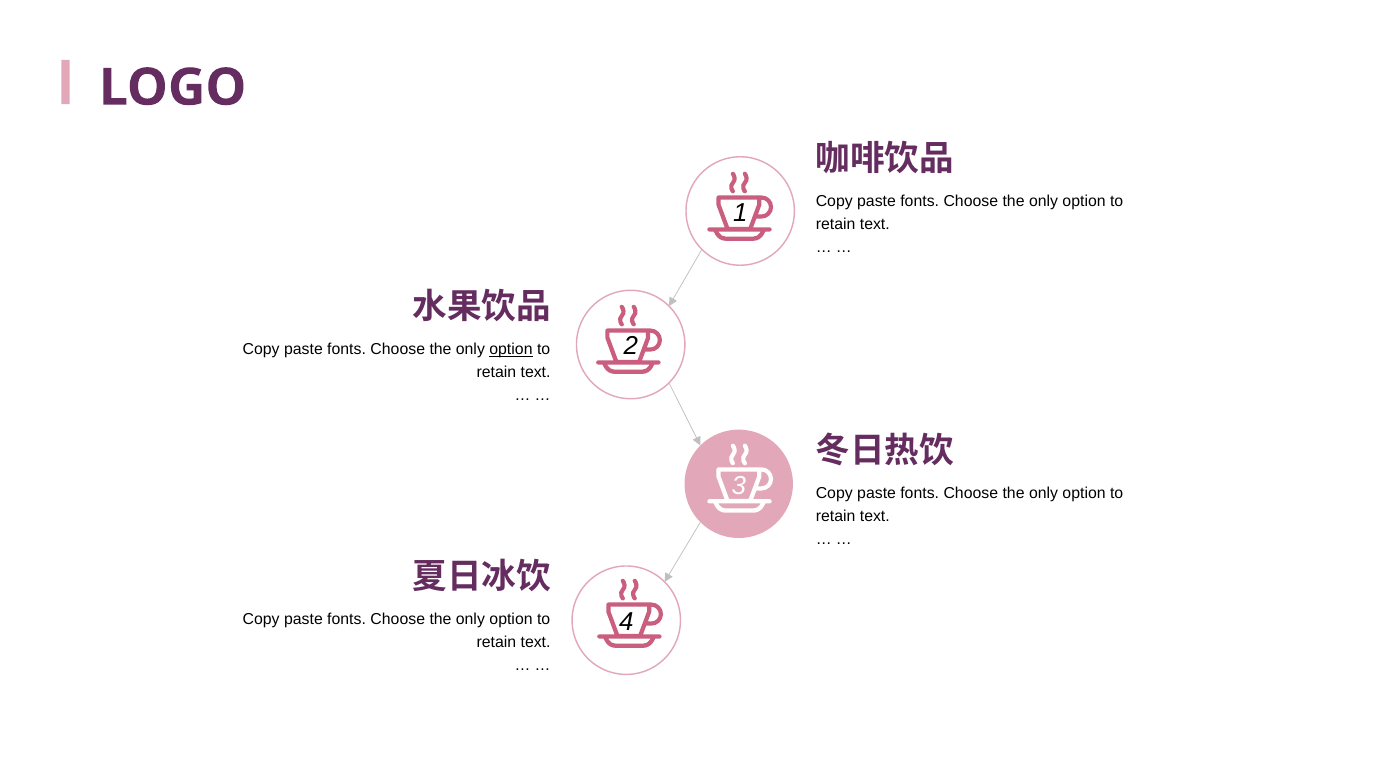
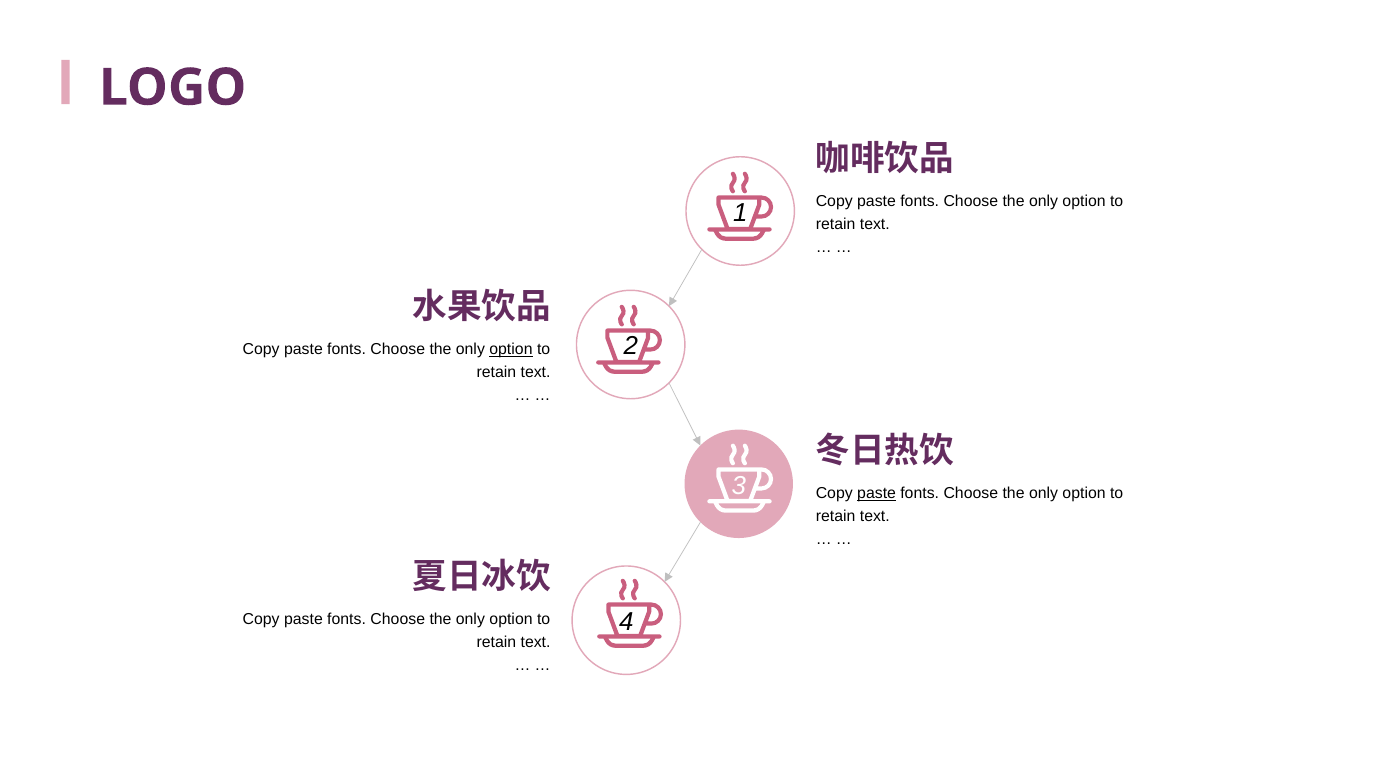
paste at (877, 493) underline: none -> present
